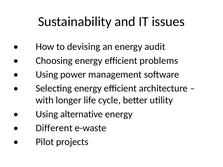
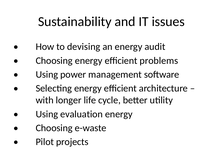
alternative: alternative -> evaluation
Different at (54, 128): Different -> Choosing
